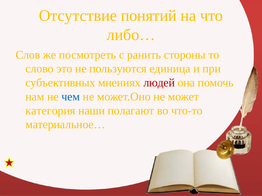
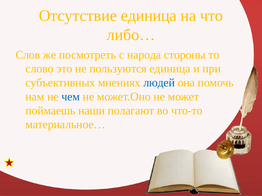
Отсутствие понятий: понятий -> единица
ранить: ранить -> народа
людей colour: red -> blue
категория: категория -> поймаешь
